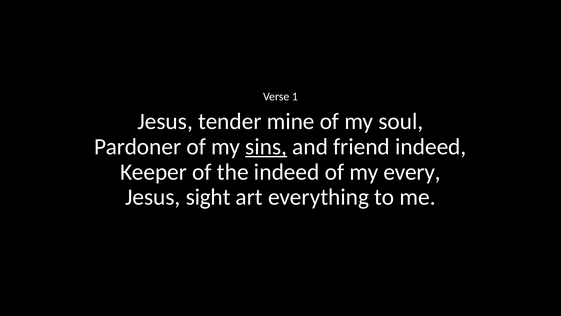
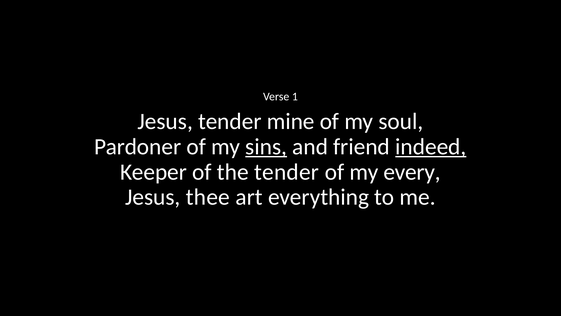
indeed at (431, 146) underline: none -> present
the indeed: indeed -> tender
sight: sight -> thee
